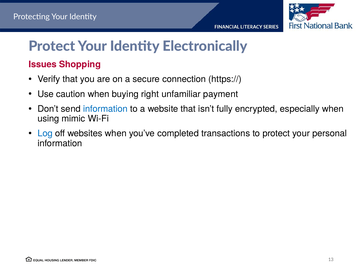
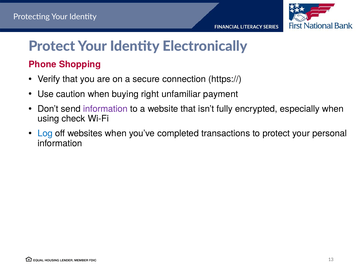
Issues: Issues -> Phone
information at (105, 109) colour: blue -> purple
mimic: mimic -> check
